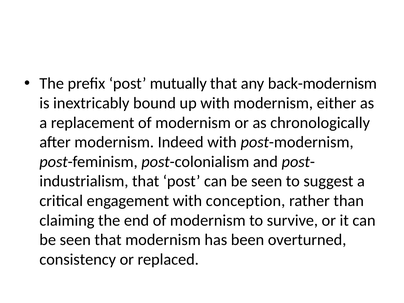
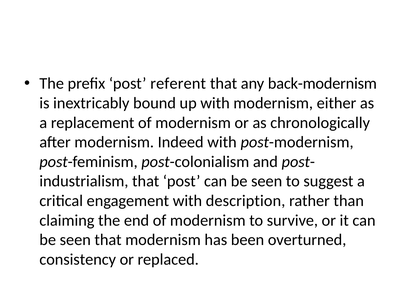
mutually: mutually -> referent
conception: conception -> description
